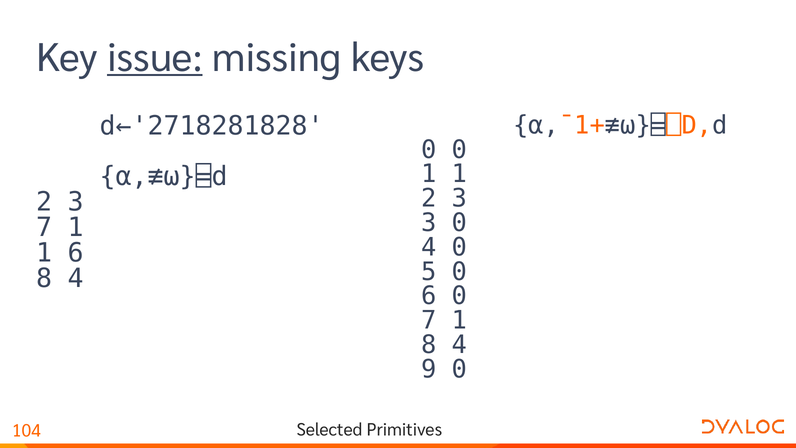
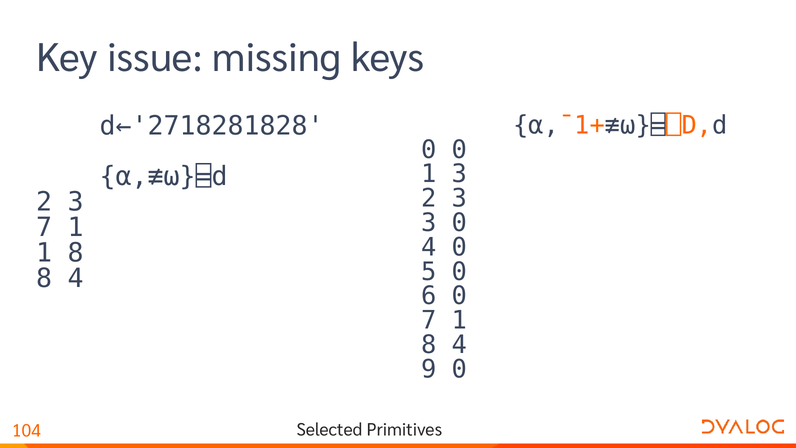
issue underline: present -> none
1 at (459, 174): 1 -> 3
6 at (76, 253): 6 -> 8
